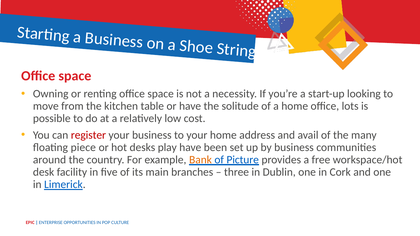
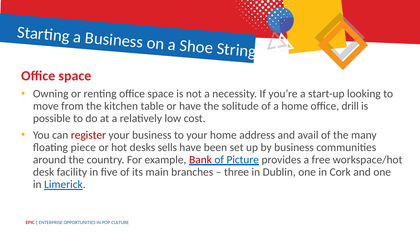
lots: lots -> drill
play: play -> sells
Bank colour: orange -> red
